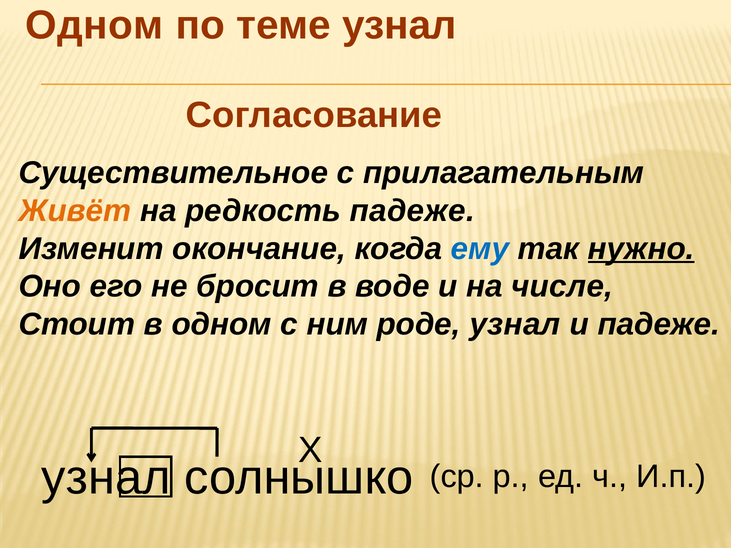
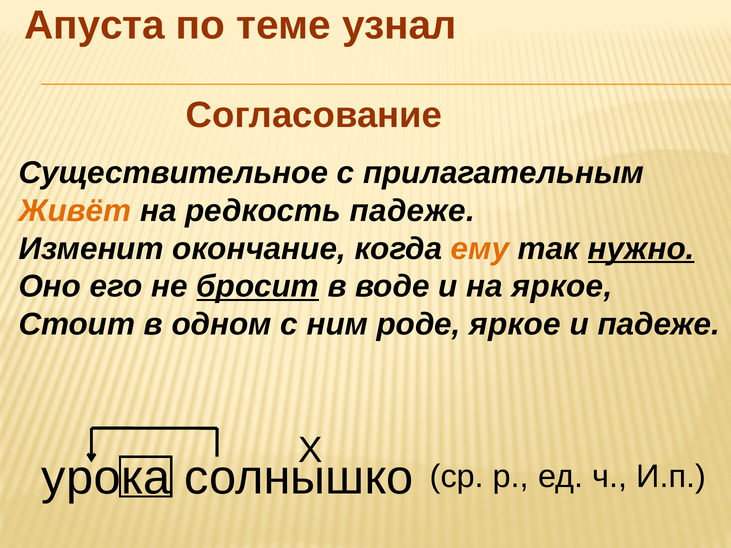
Одном at (94, 26): Одном -> Апуста
ему colour: blue -> orange
бросит underline: none -> present
на числе: числе -> яркое
роде узнал: узнал -> яркое
узнал at (106, 478): узнал -> урока
